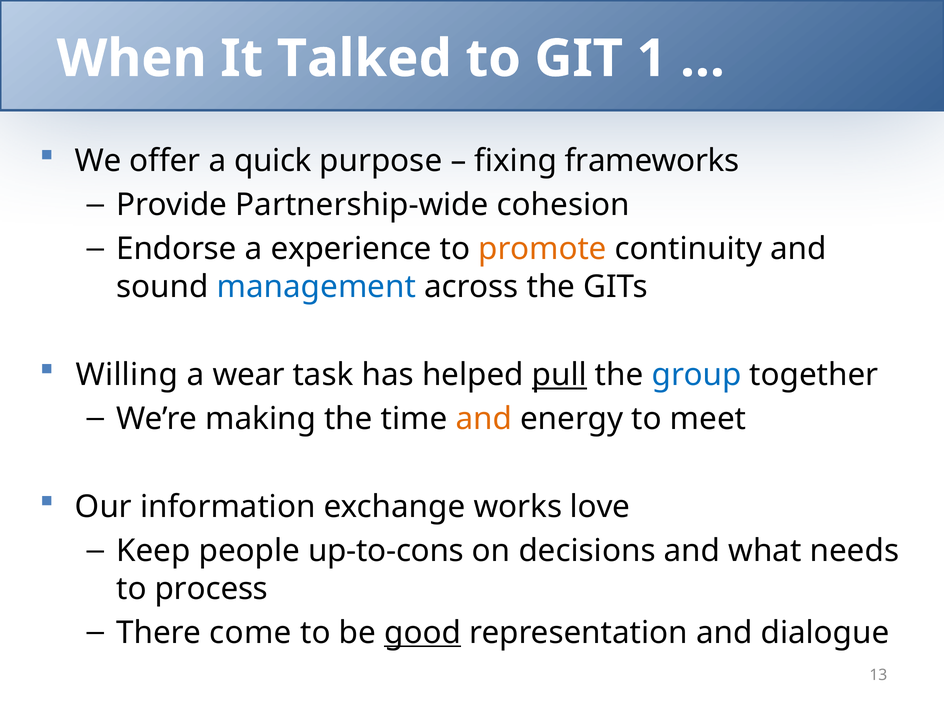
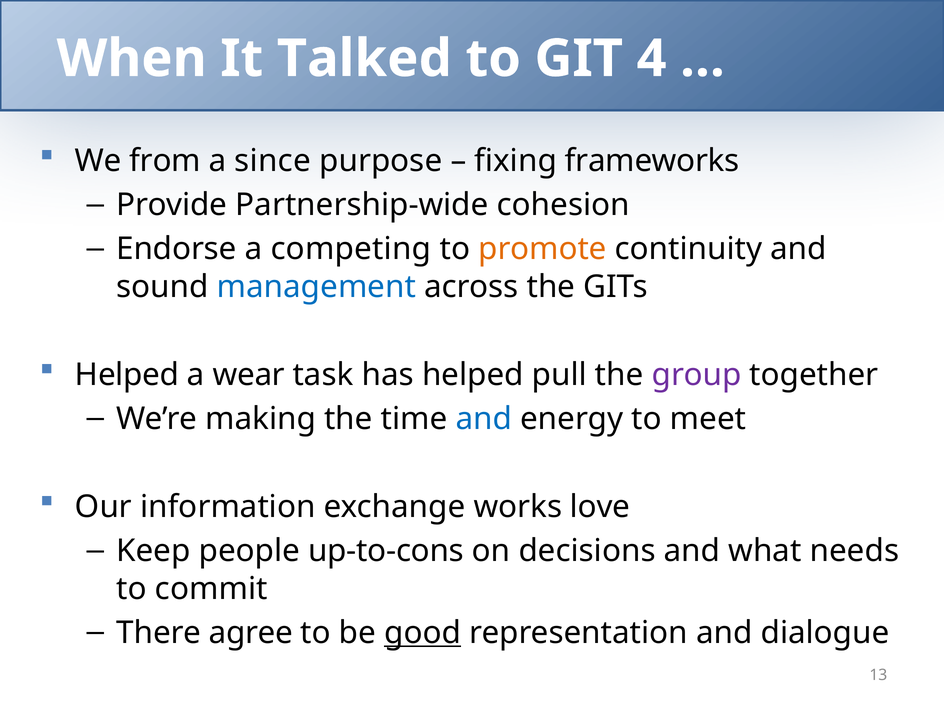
1: 1 -> 4
offer: offer -> from
quick: quick -> since
experience: experience -> competing
Willing at (127, 375): Willing -> Helped
pull underline: present -> none
group colour: blue -> purple
and at (484, 419) colour: orange -> blue
process: process -> commit
come: come -> agree
